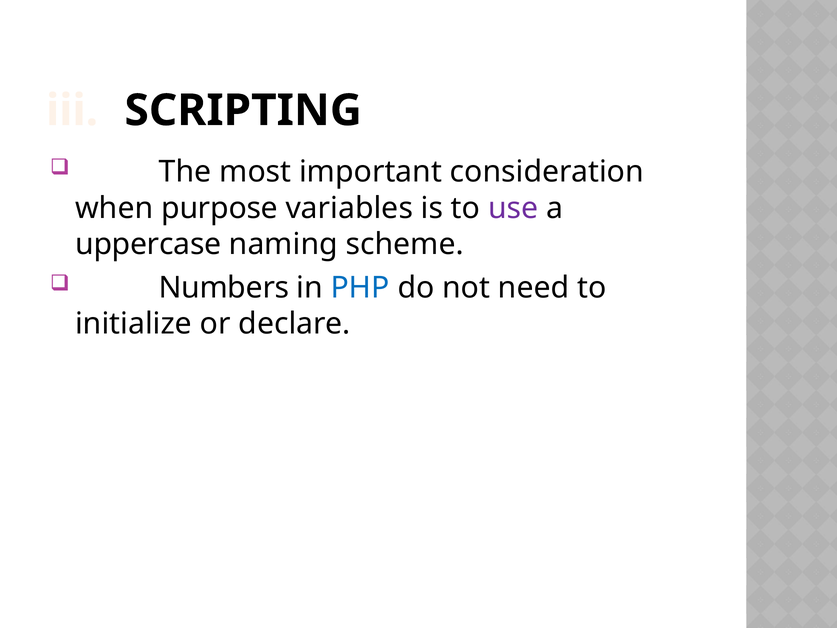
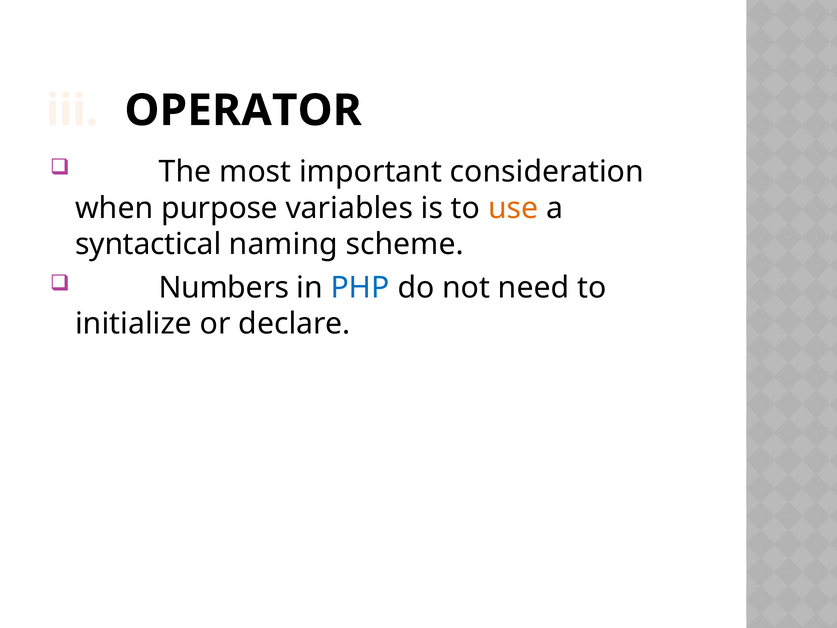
SCRIPTING: SCRIPTING -> OPERATOR
use colour: purple -> orange
uppercase: uppercase -> syntactical
